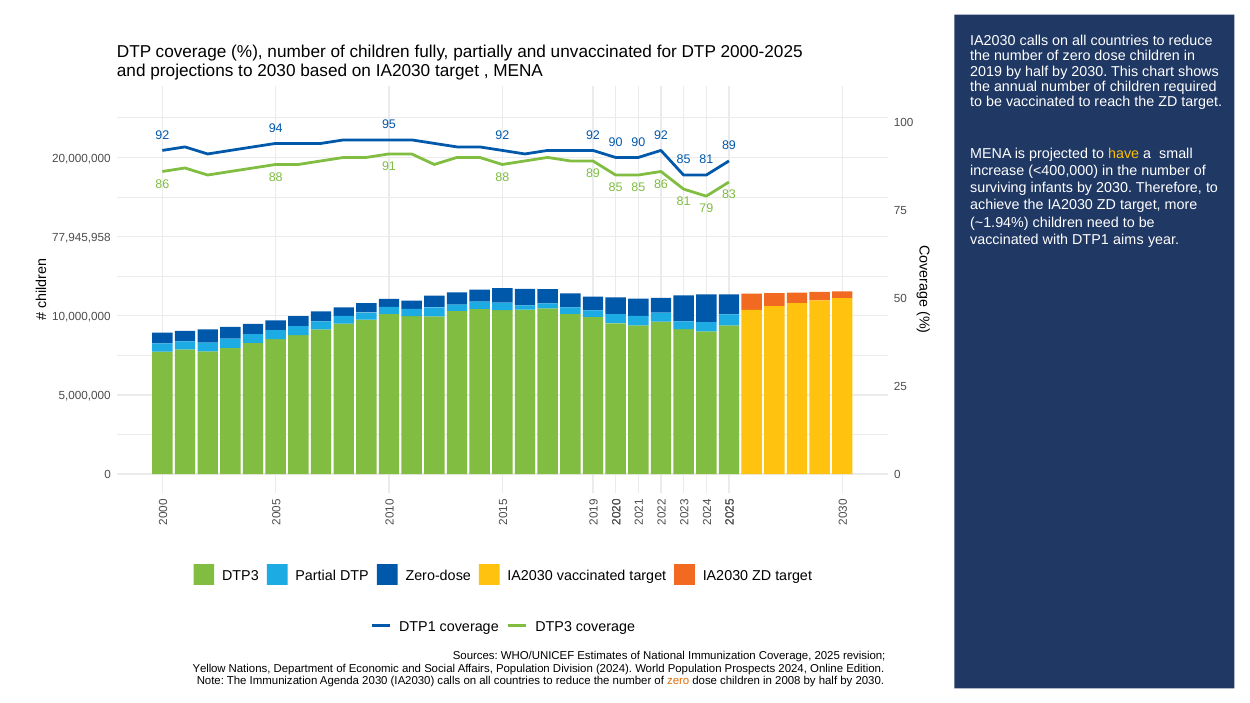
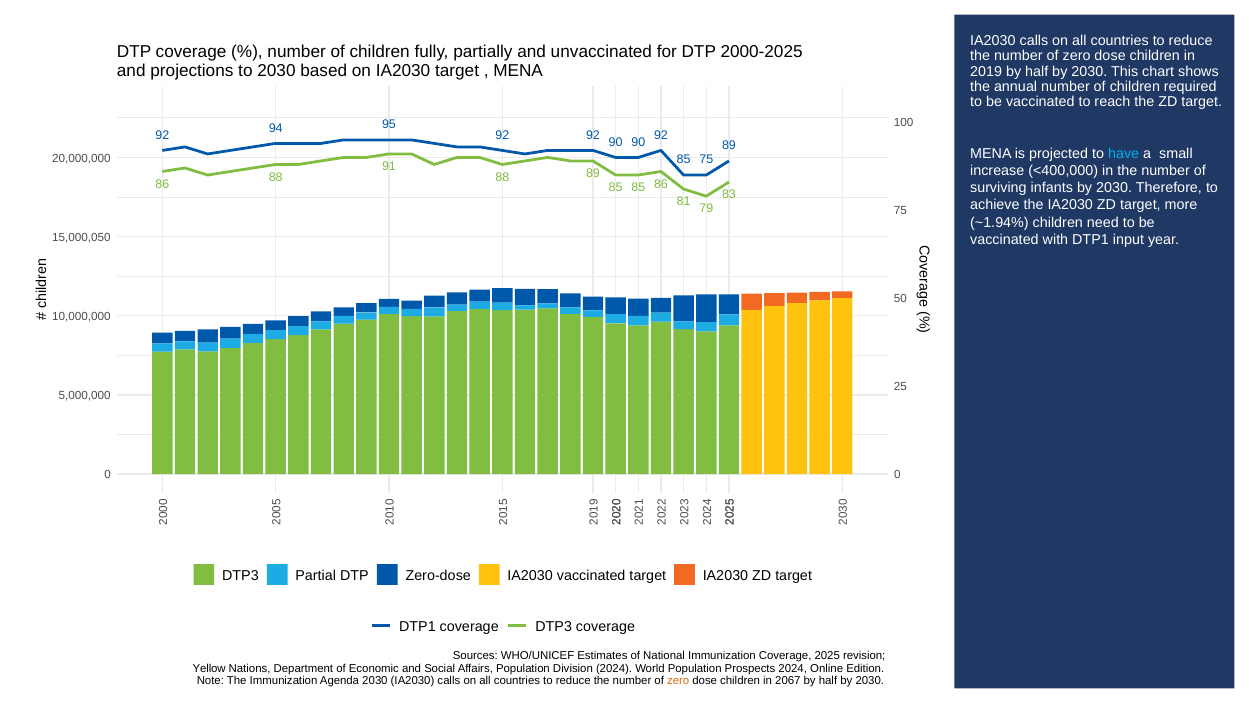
have colour: yellow -> light blue
85 81: 81 -> 75
77,945,958: 77,945,958 -> 15,000,050
aims: aims -> input
2008: 2008 -> 2067
